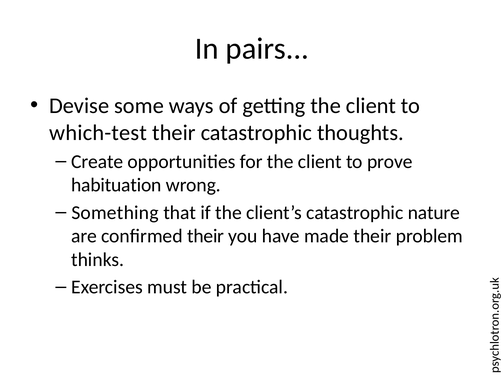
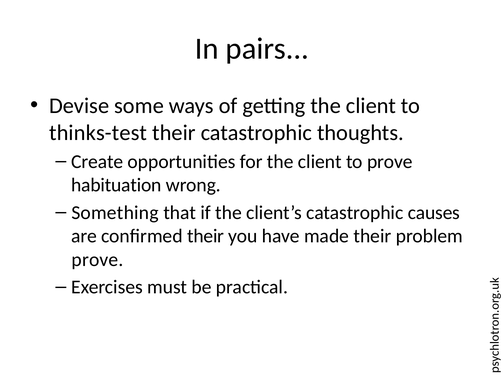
which-test: which-test -> thinks-test
nature: nature -> causes
thinks at (98, 260): thinks -> prove
